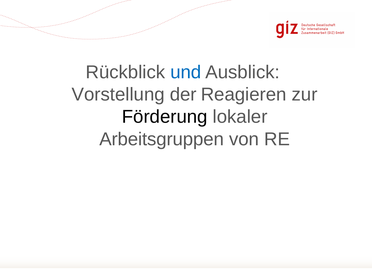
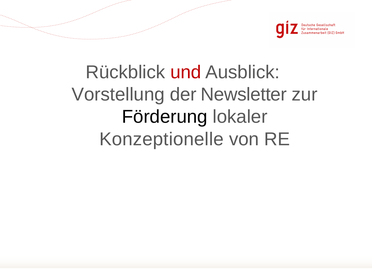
und colour: blue -> red
Reagieren: Reagieren -> Newsletter
Arbeitsgruppen: Arbeitsgruppen -> Konzeptionelle
